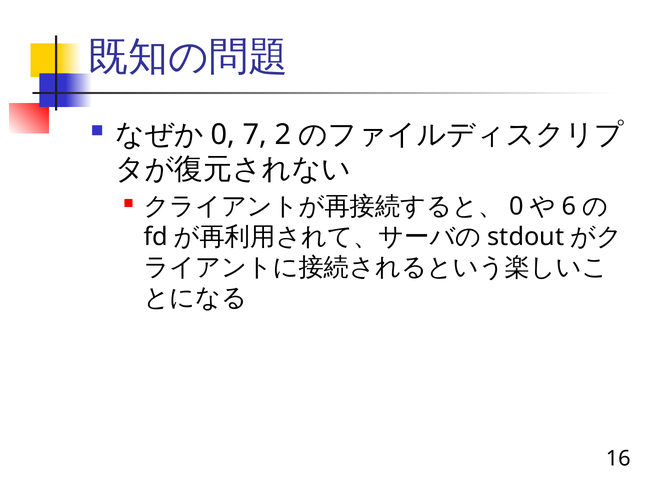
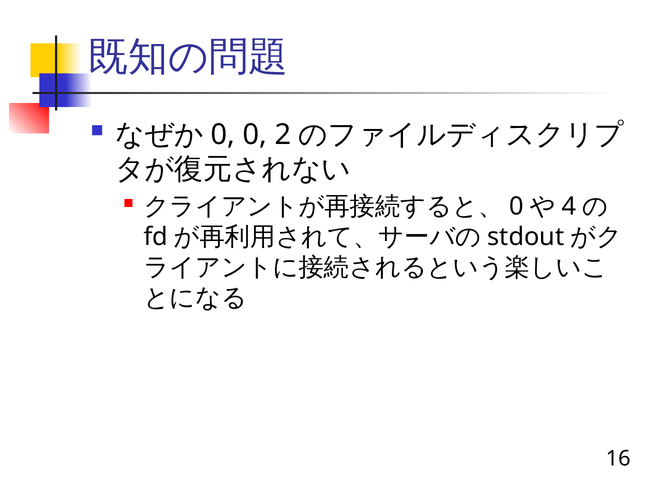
7 at (255, 135): 7 -> 0
6: 6 -> 4
